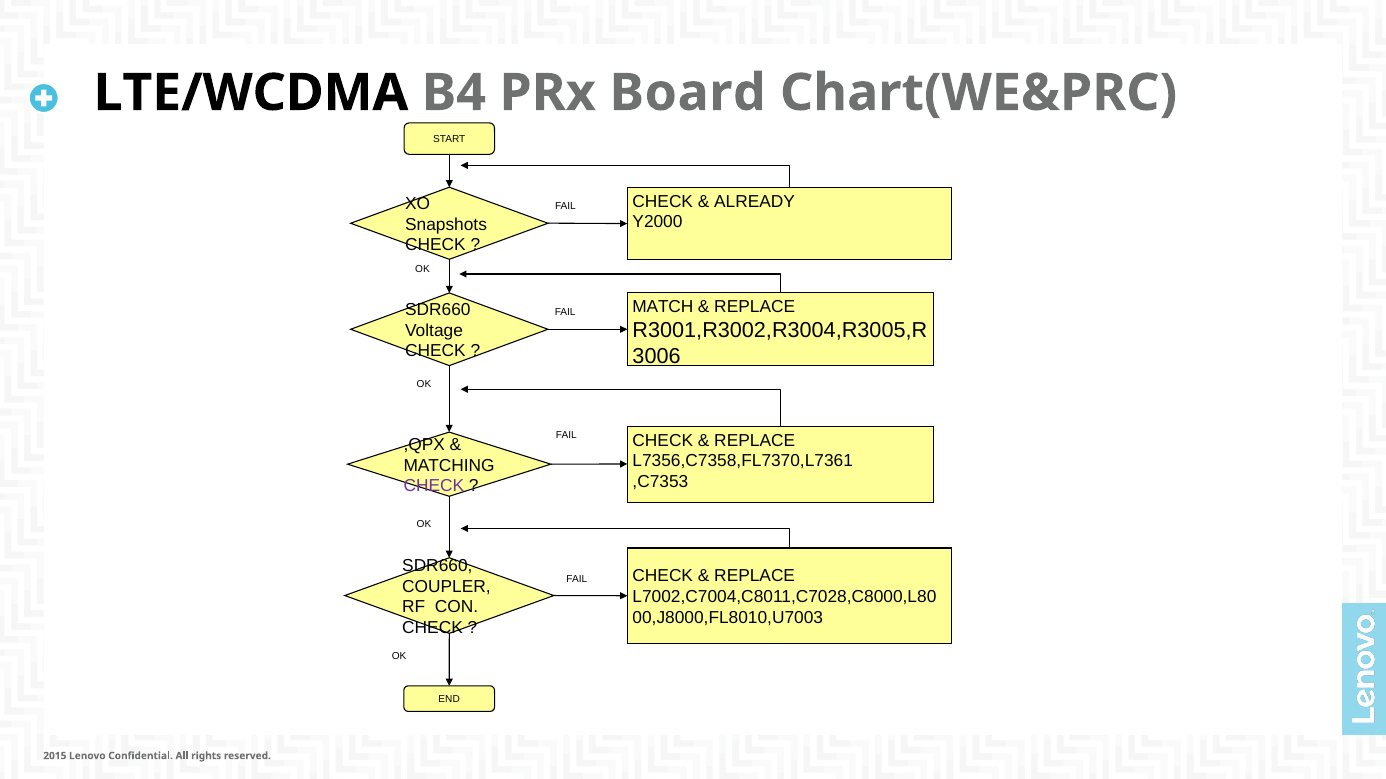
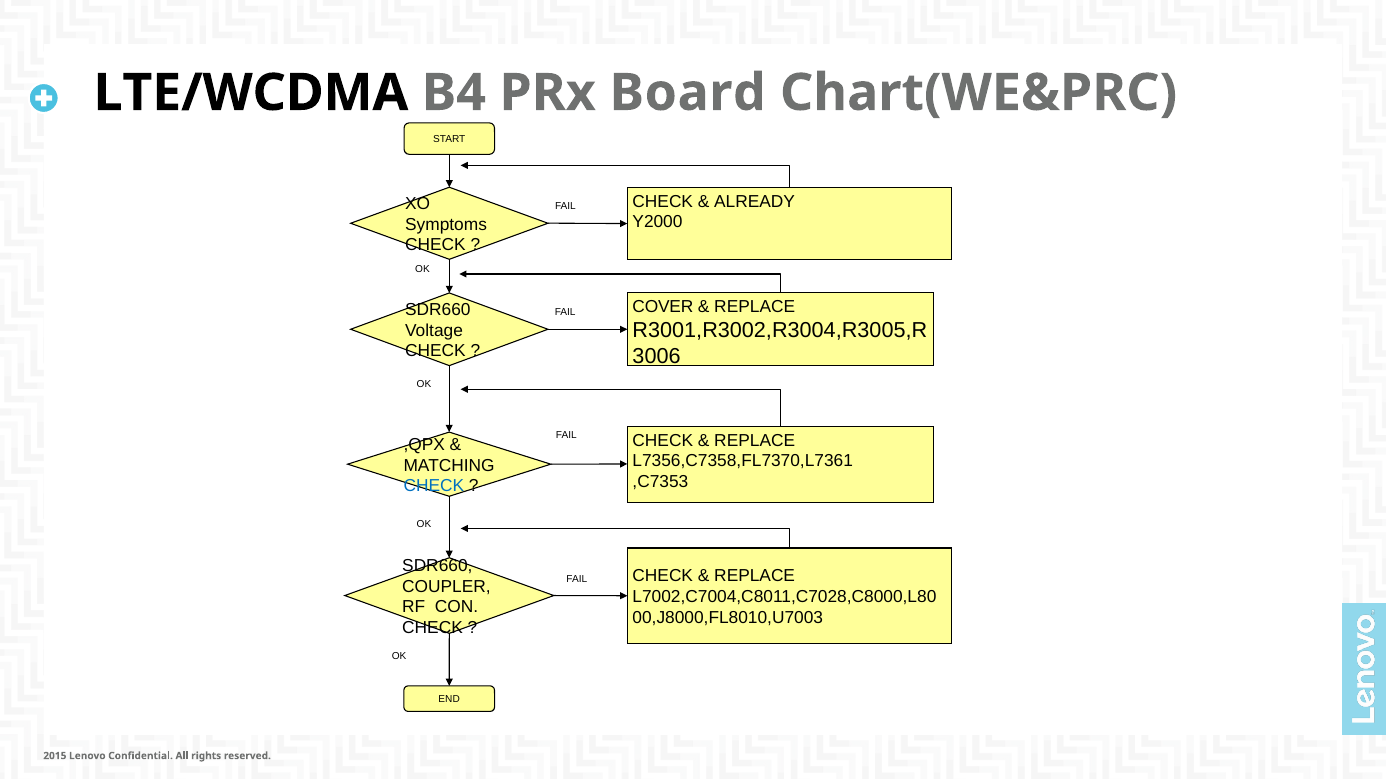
Snapshots: Snapshots -> Symptoms
MATCH: MATCH -> COVER
CHECK at (434, 486) colour: purple -> blue
